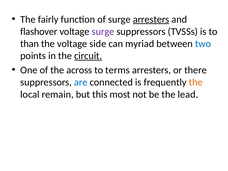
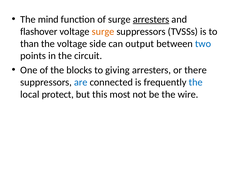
fairly: fairly -> mind
surge at (103, 31) colour: purple -> orange
myriad: myriad -> output
circuit underline: present -> none
across: across -> blocks
terms: terms -> giving
the at (196, 82) colour: orange -> blue
remain: remain -> protect
lead: lead -> wire
